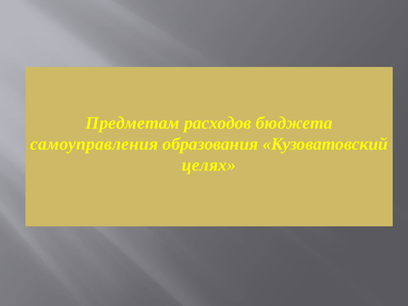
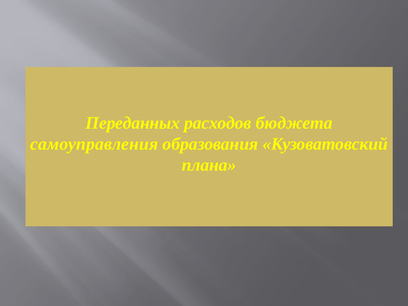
Предметам: Предметам -> Переданных
целях: целях -> плана
